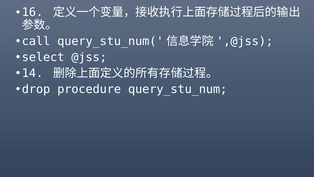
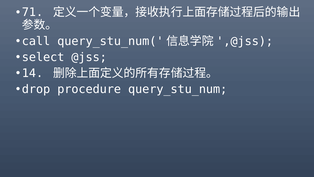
16: 16 -> 71
